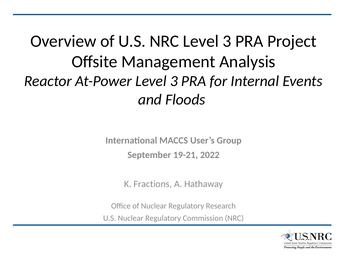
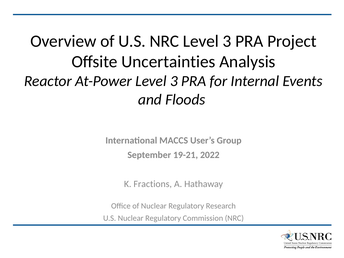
Management: Management -> Uncertainties
